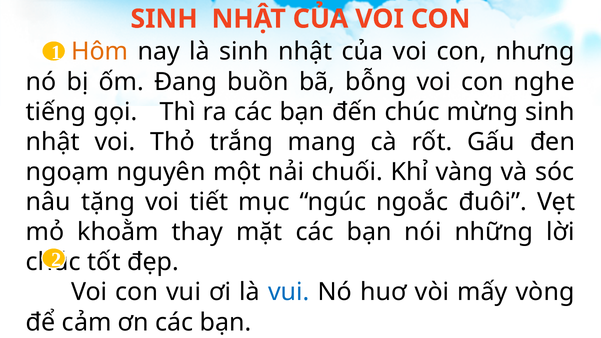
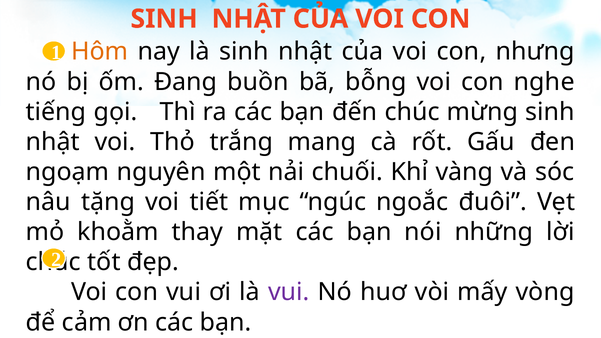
vui at (289, 292) colour: blue -> purple
